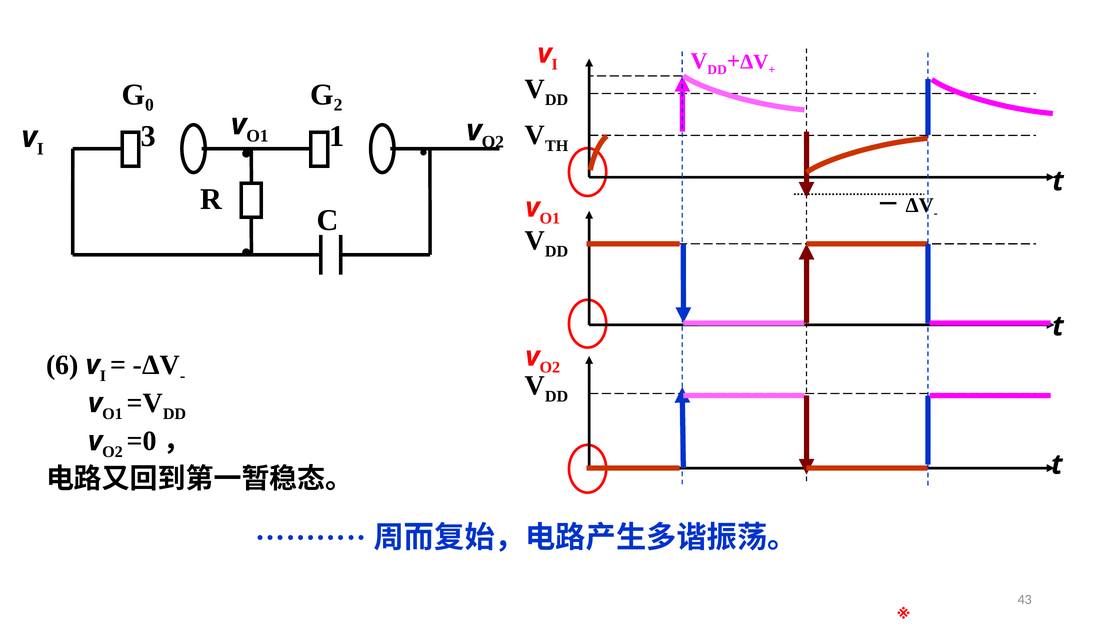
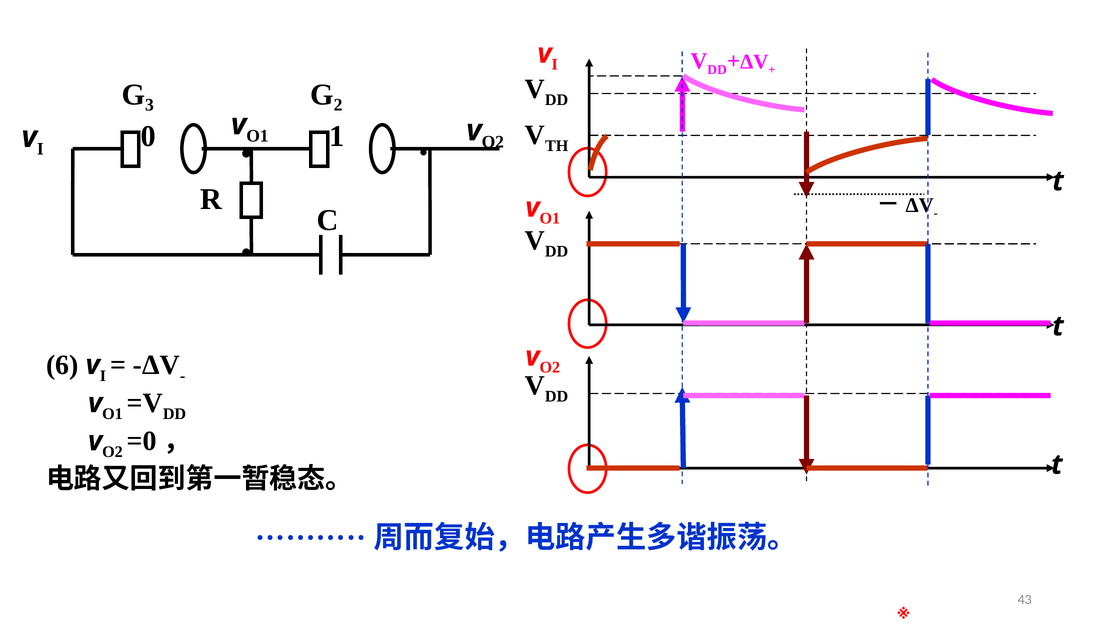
0: 0 -> 3
3: 3 -> 0
